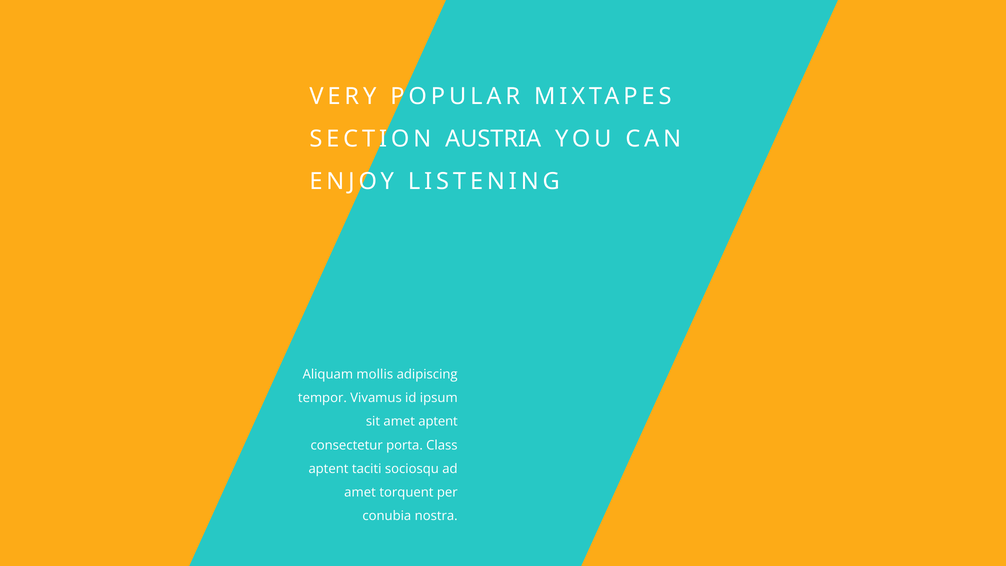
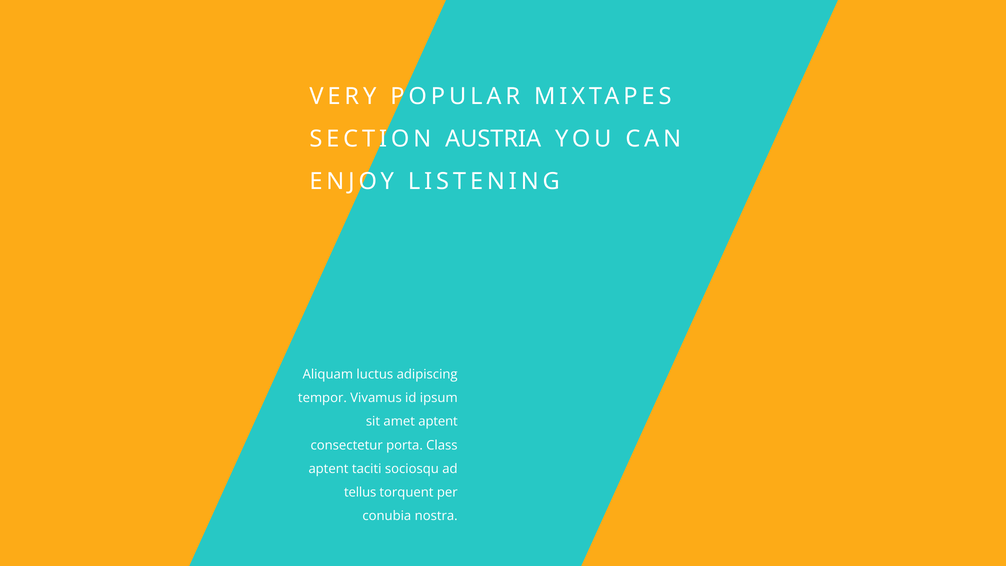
mollis: mollis -> luctus
amet at (360, 492): amet -> tellus
